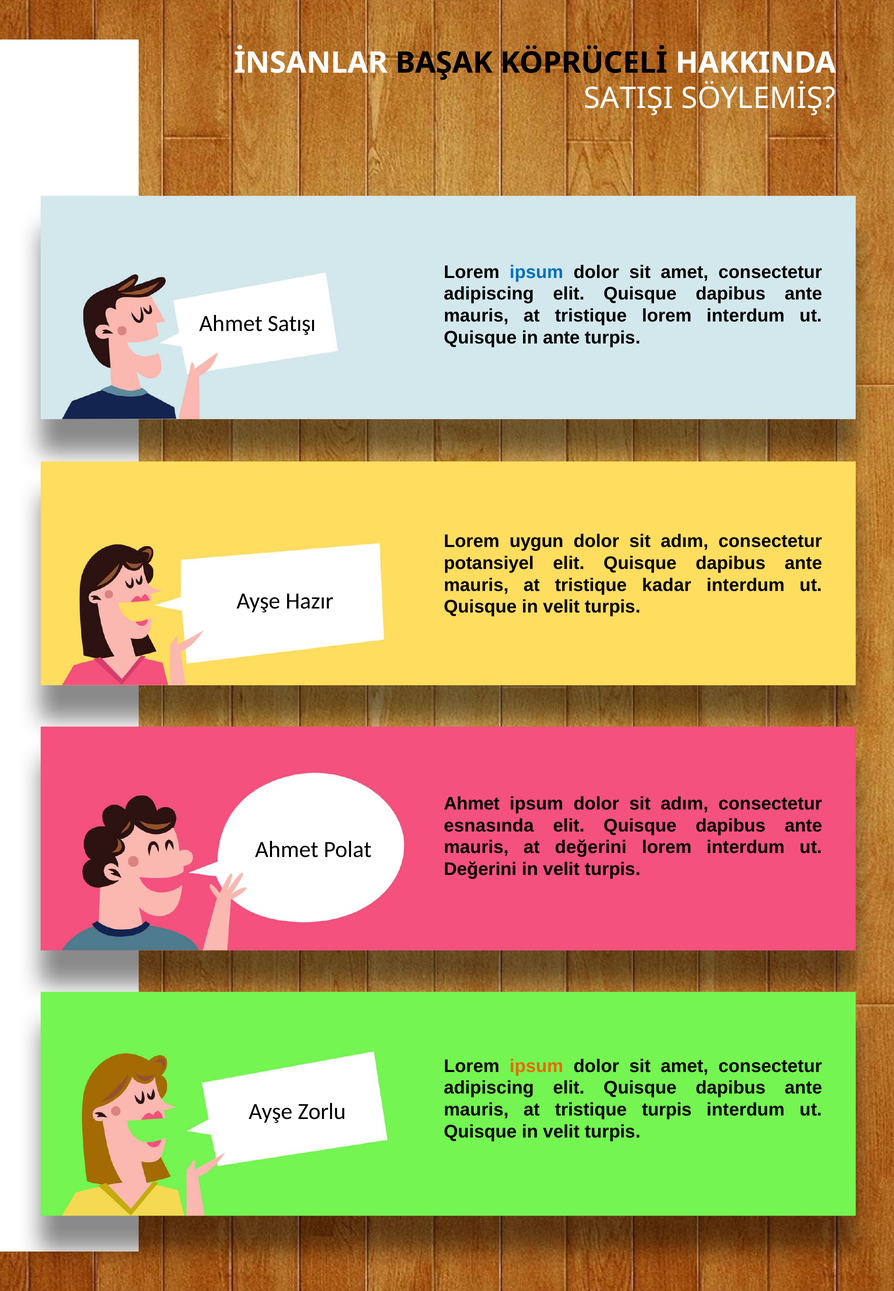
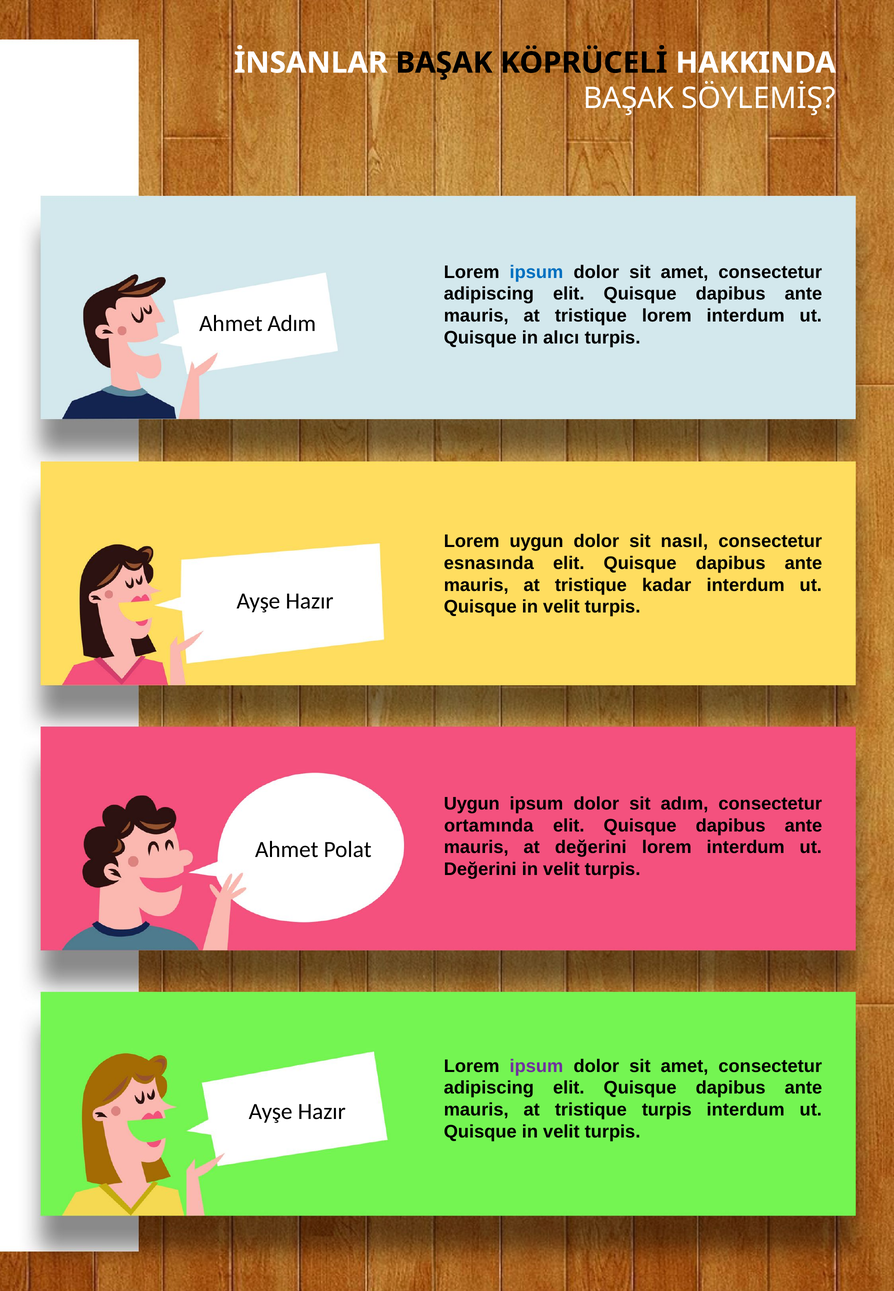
SATIŞI at (629, 99): SATIŞI -> BAŞAK
Ahmet Satışı: Satışı -> Adım
in ante: ante -> alıcı
adım at (684, 541): adım -> nasıl
potansiyel: potansiyel -> esnasında
Ahmet at (472, 804): Ahmet -> Uygun
esnasında: esnasında -> ortamında
ipsum at (536, 1066) colour: orange -> purple
Zorlu at (322, 1112): Zorlu -> Hazır
